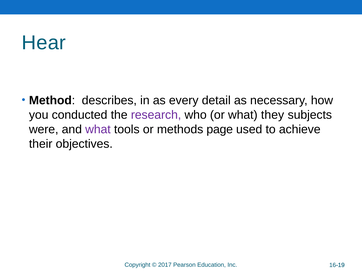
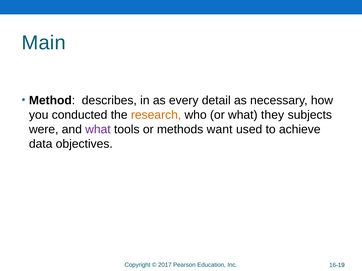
Hear: Hear -> Main
research colour: purple -> orange
page: page -> want
their: their -> data
